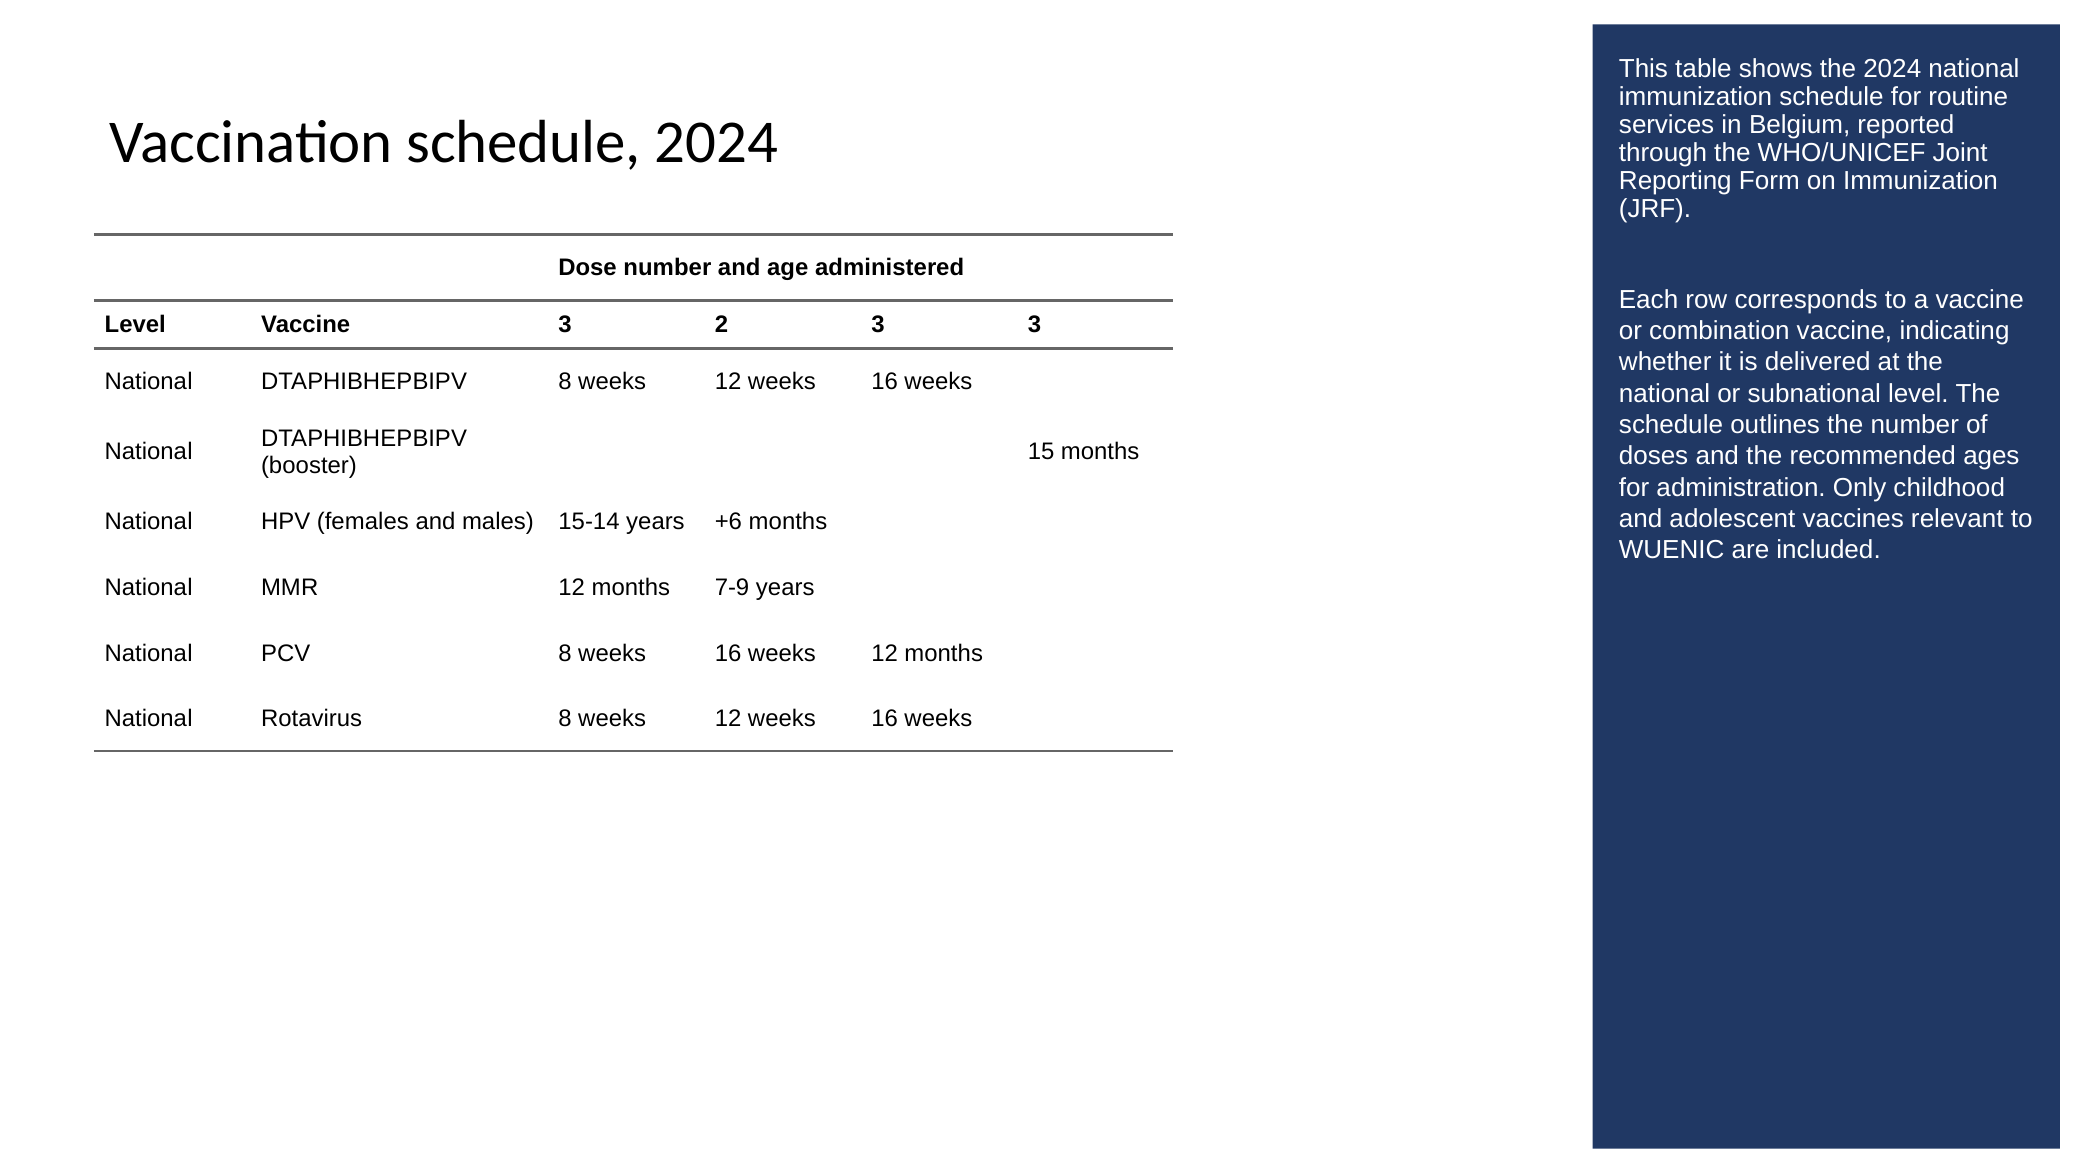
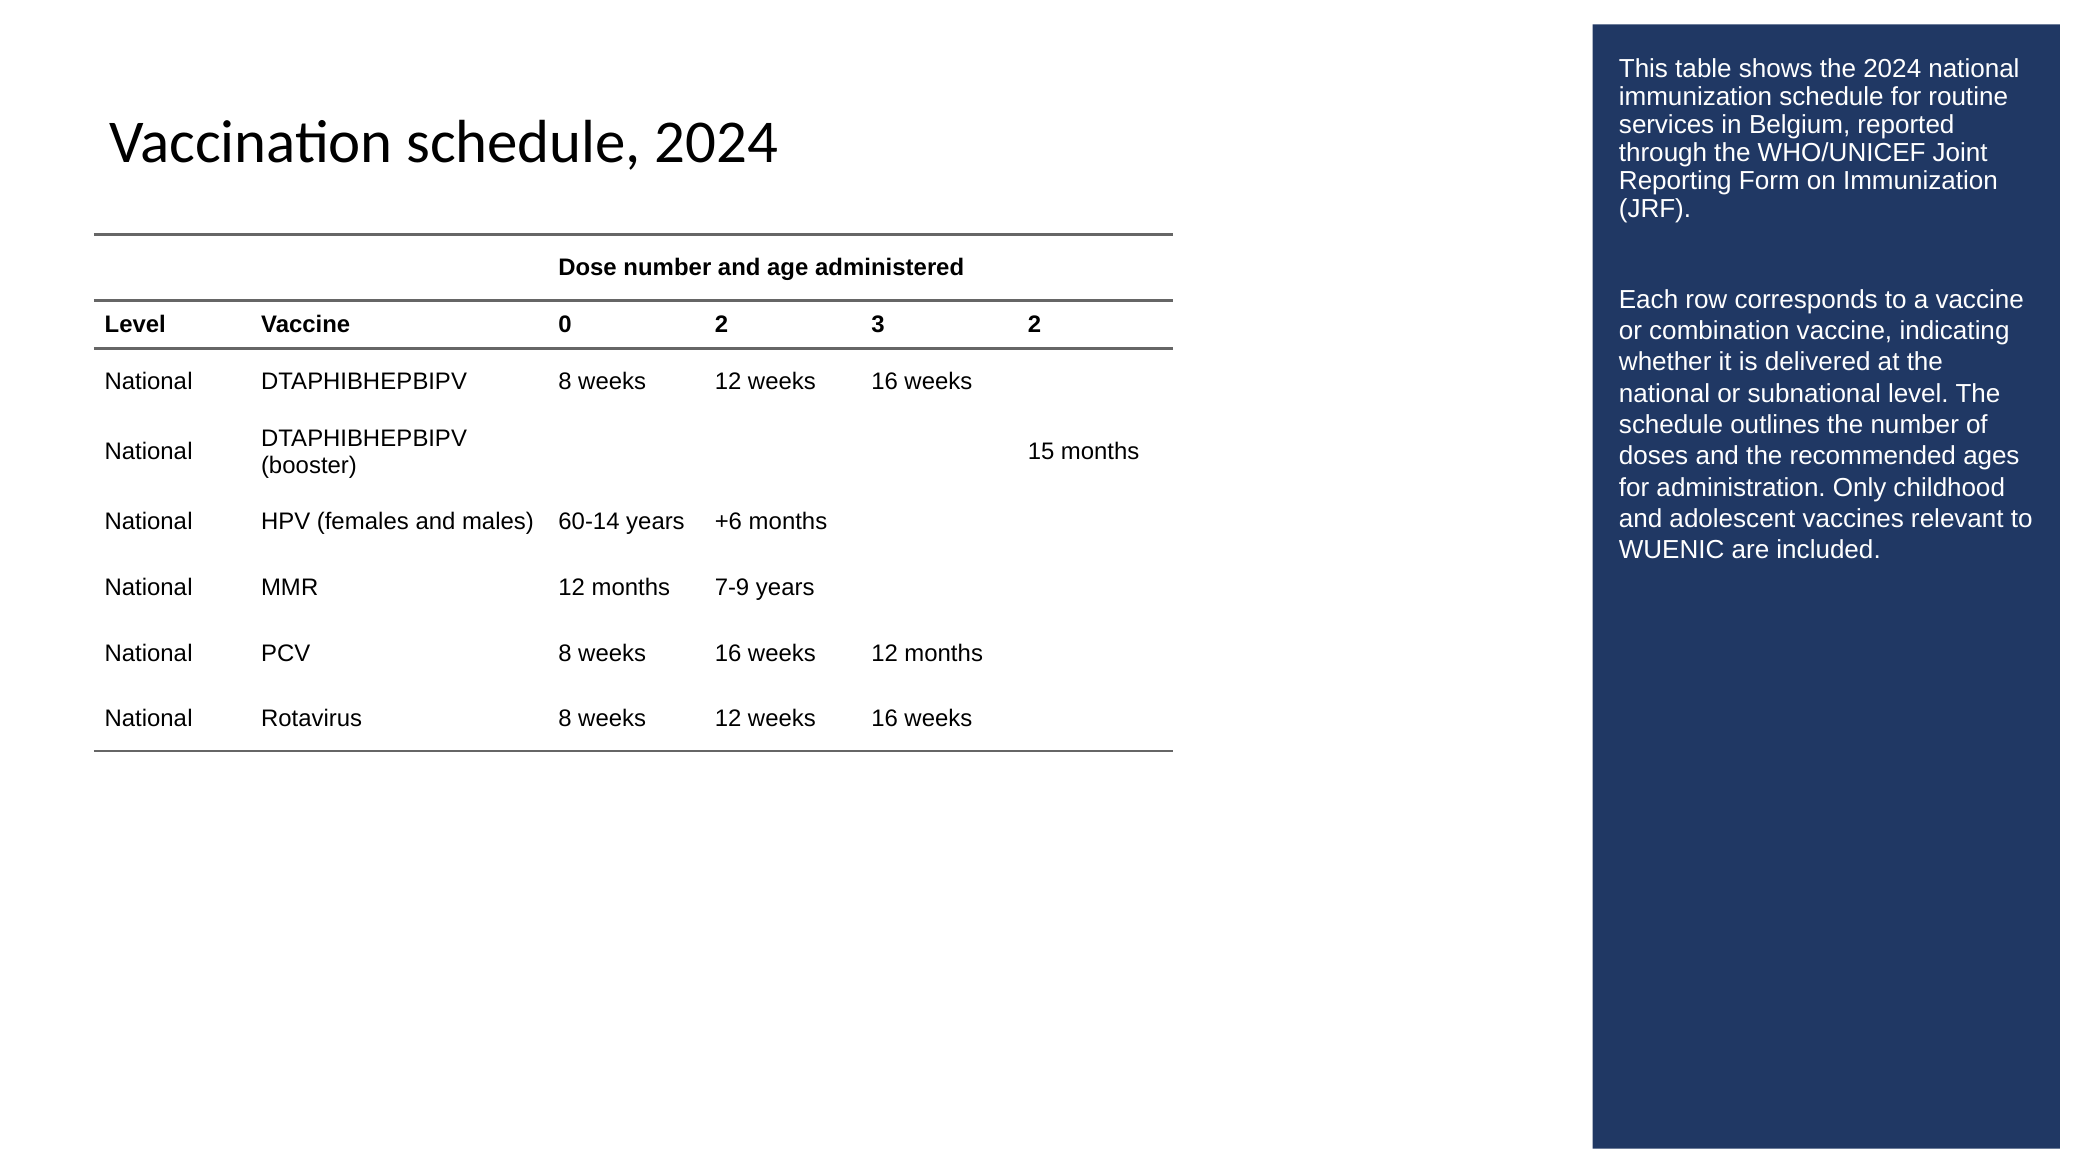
Vaccine 3: 3 -> 0
3 3: 3 -> 2
15-14: 15-14 -> 60-14
